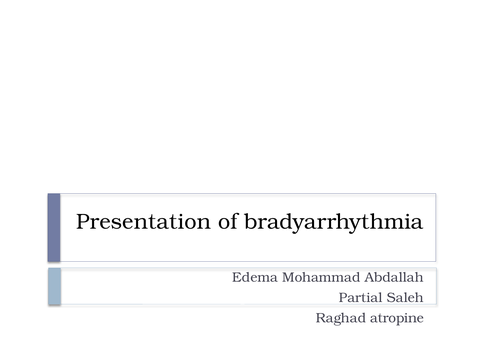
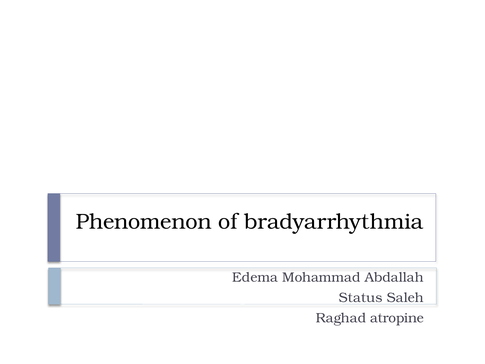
Presentation: Presentation -> Phenomenon
Partial: Partial -> Status
